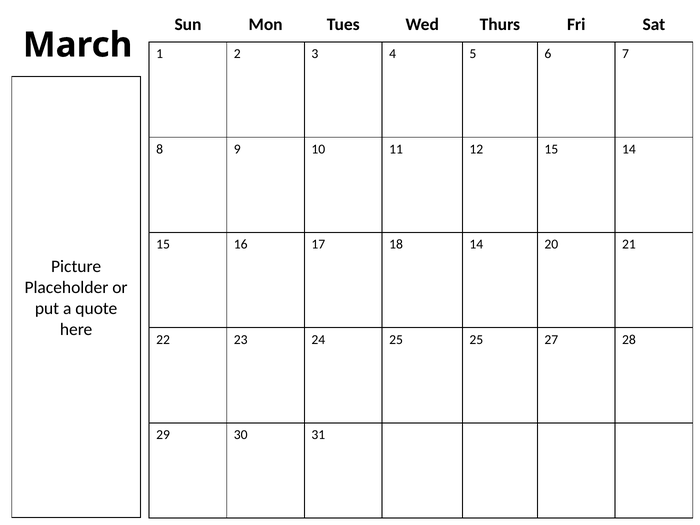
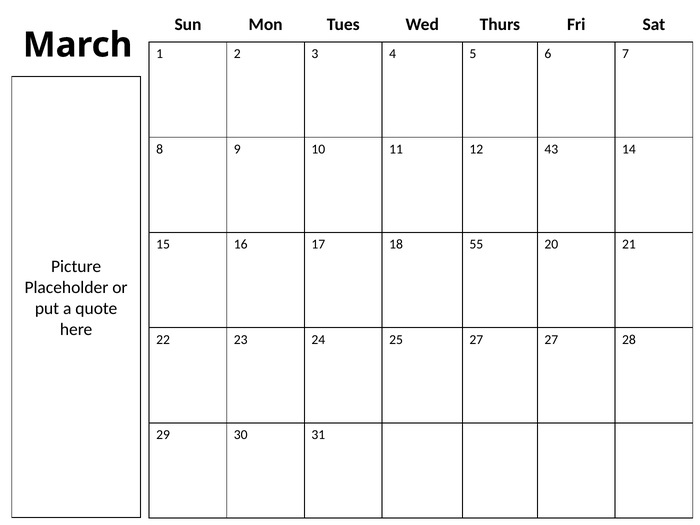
12 15: 15 -> 43
18 14: 14 -> 55
25 25: 25 -> 27
